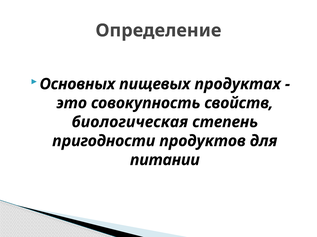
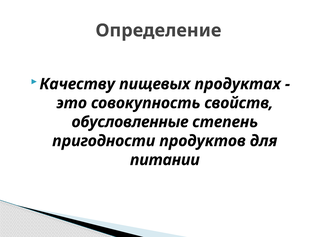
Основных: Основных -> Качеству
биологическая: биологическая -> обусловленные
